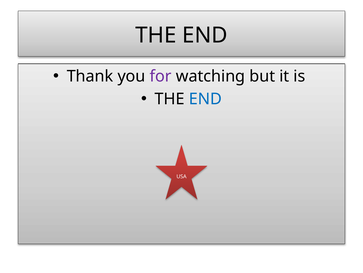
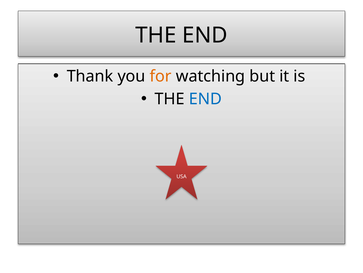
for colour: purple -> orange
